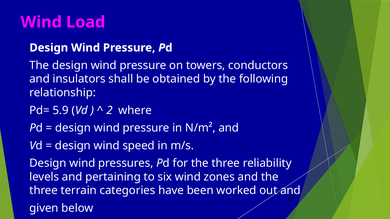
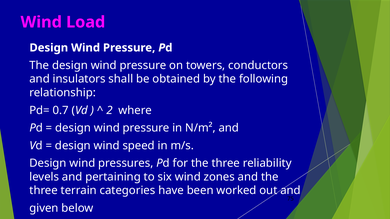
5.9: 5.9 -> 0.7
